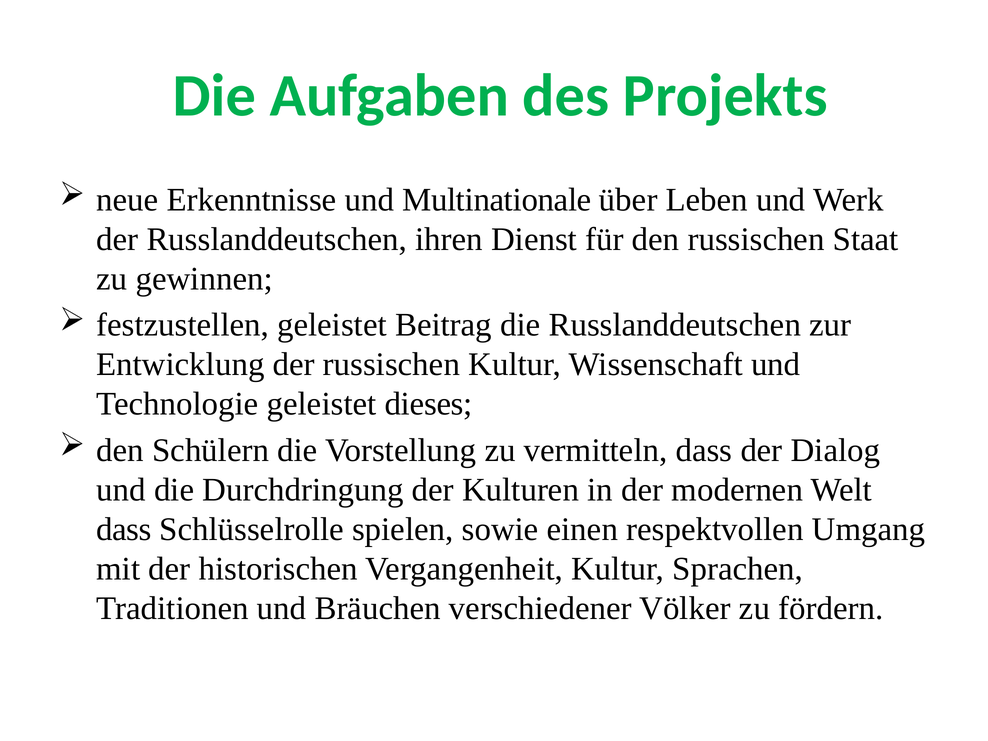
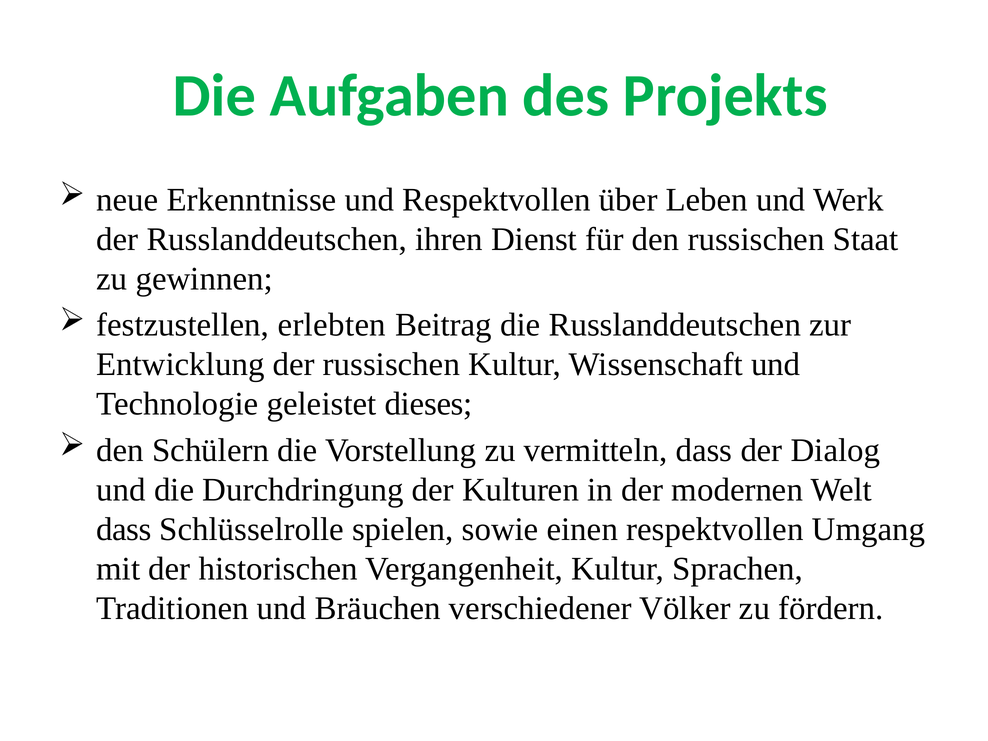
und Multinationale: Multinationale -> Respektvollen
festzustellen geleistet: geleistet -> erlebten
